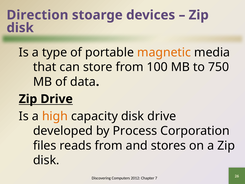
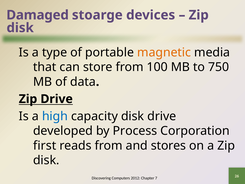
Direction: Direction -> Damaged
high colour: orange -> blue
files: files -> first
